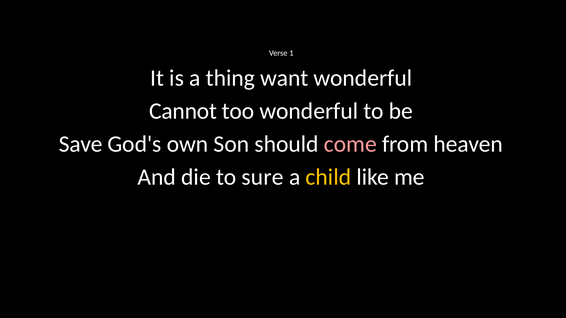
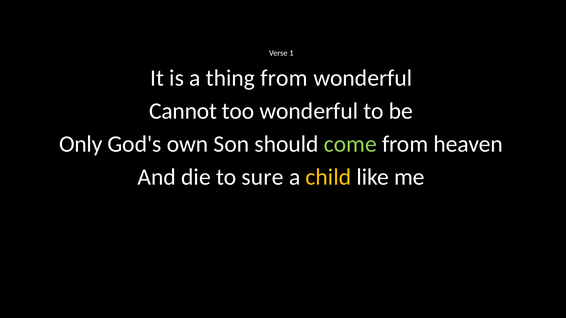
thing want: want -> from
Save: Save -> Only
come colour: pink -> light green
